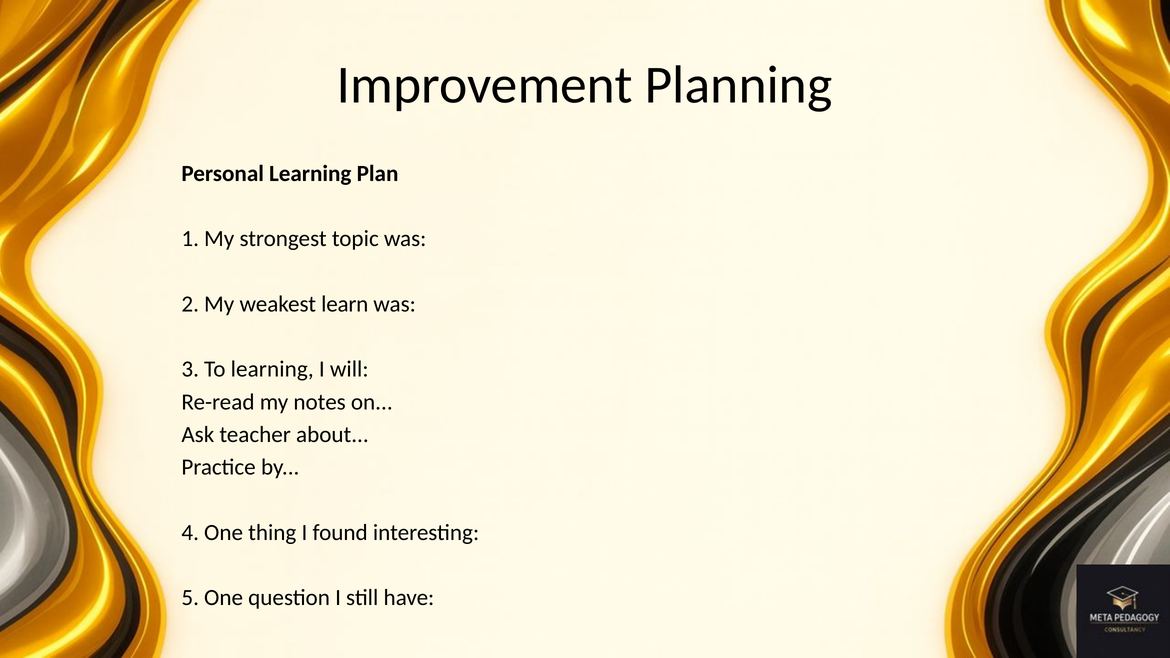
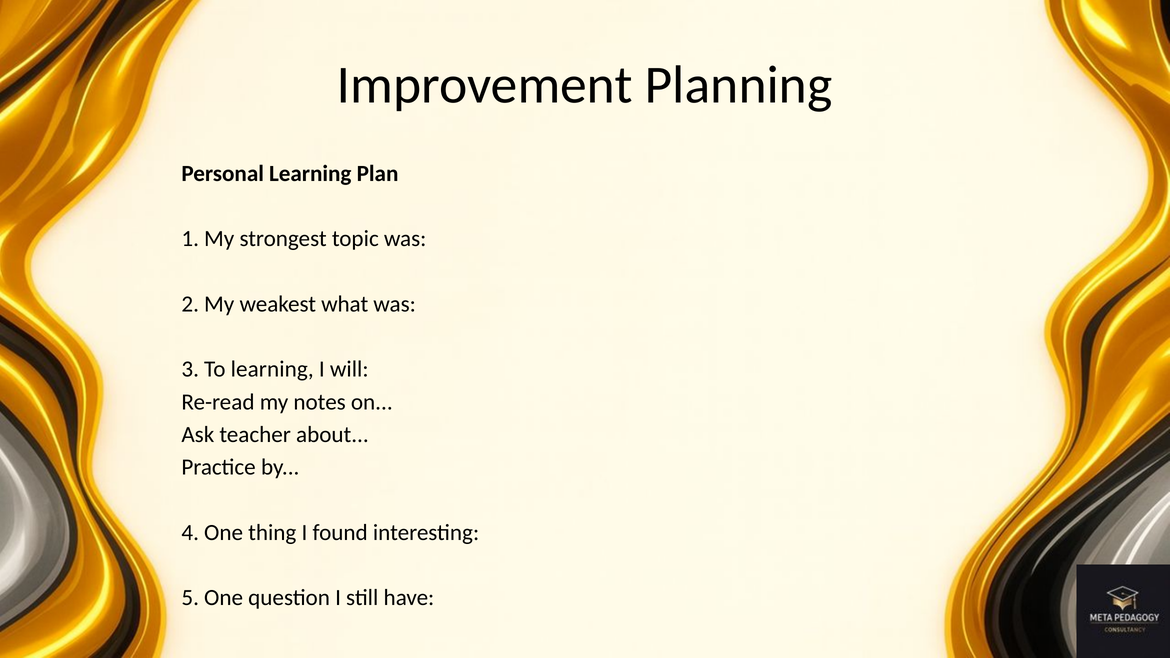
learn: learn -> what
